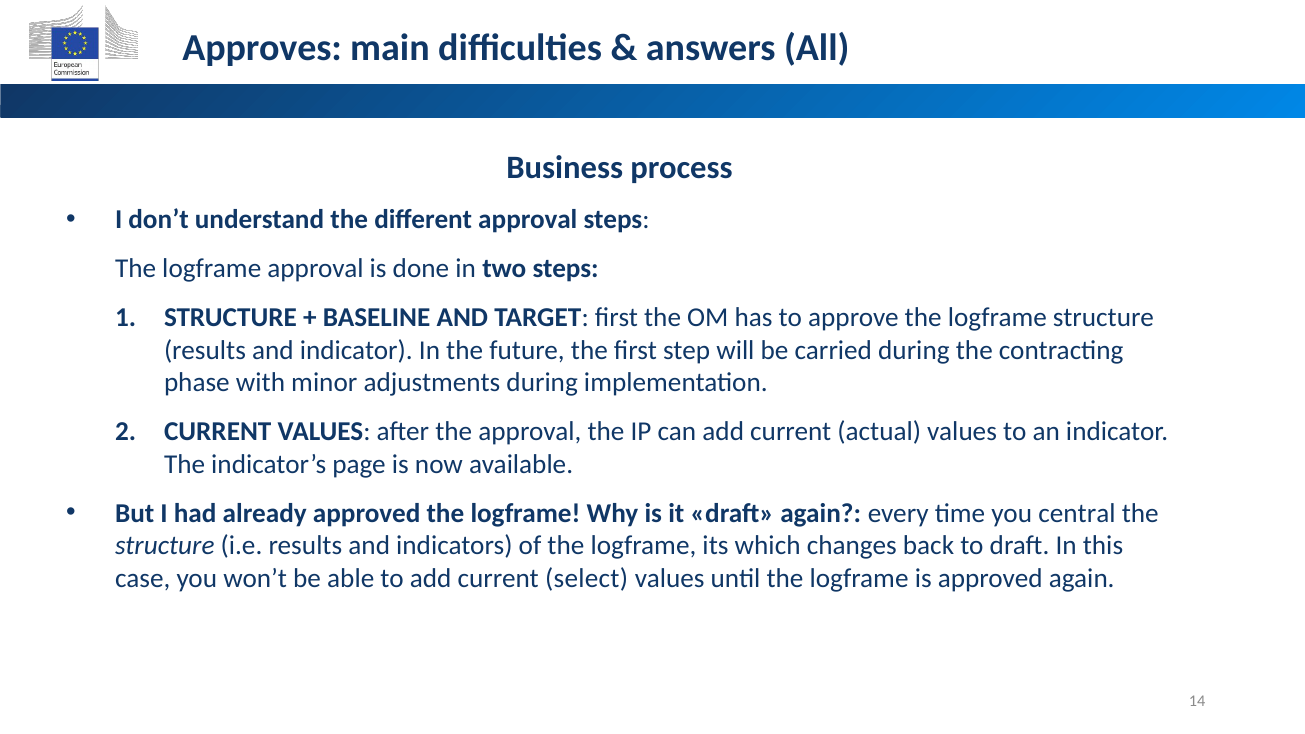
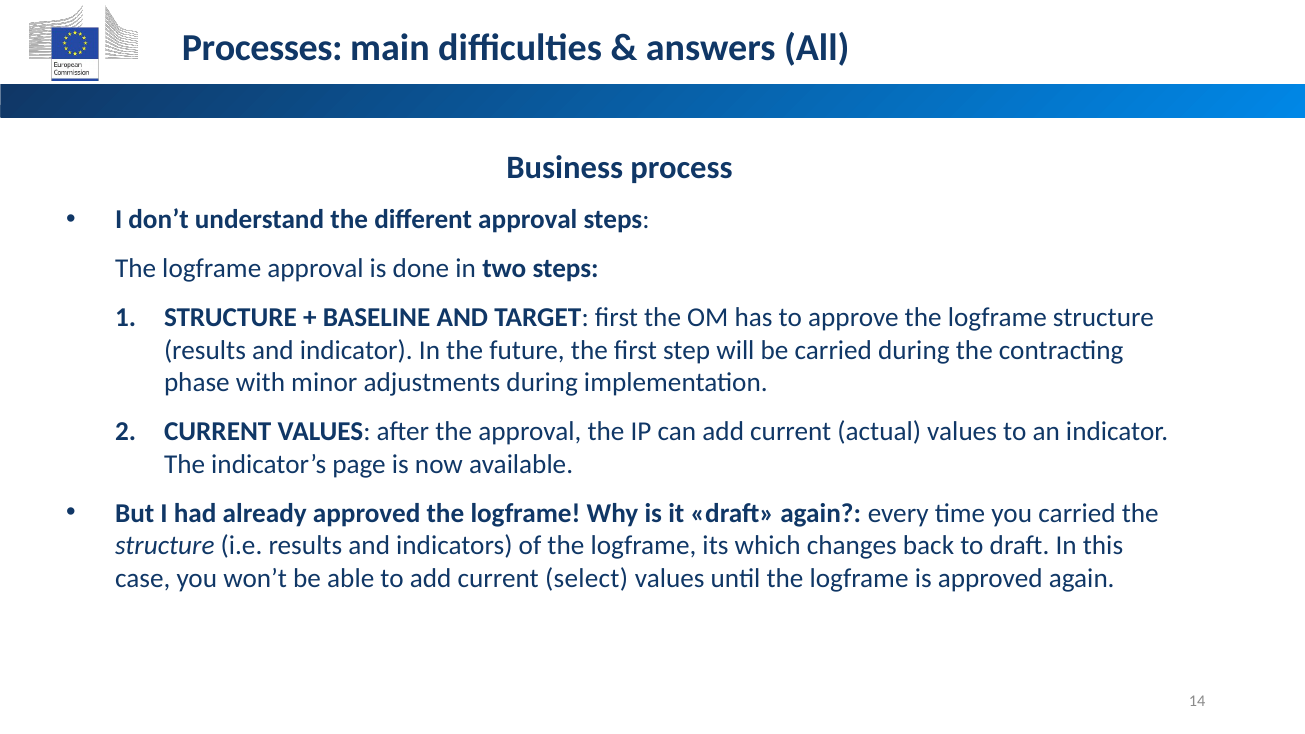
Approves: Approves -> Processes
you central: central -> carried
